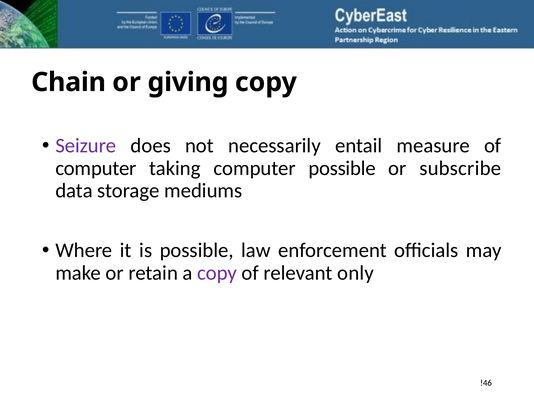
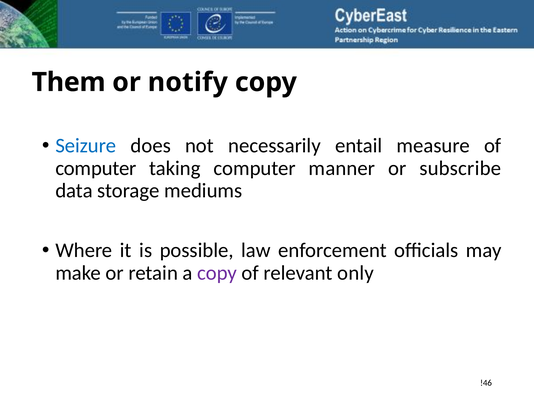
Chain: Chain -> Them
giving: giving -> notify
Seizure colour: purple -> blue
computer possible: possible -> manner
